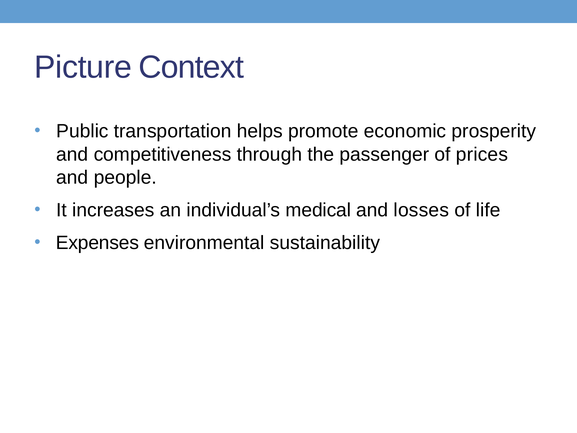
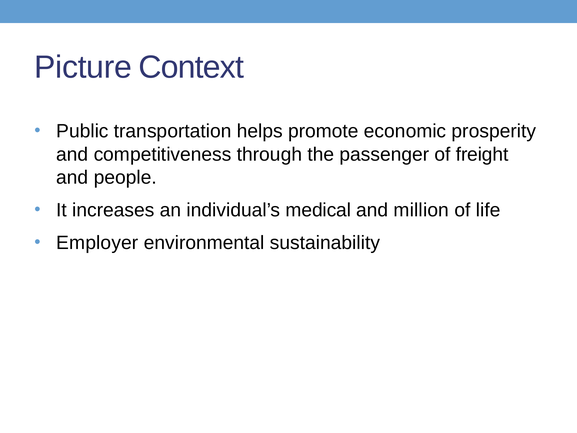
prices: prices -> freight
losses: losses -> million
Expenses: Expenses -> Employer
